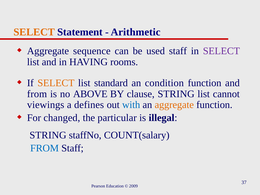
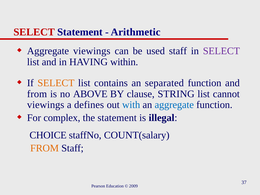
SELECT at (34, 32) colour: orange -> red
Aggregate sequence: sequence -> viewings
rooms: rooms -> within
standard: standard -> contains
condition: condition -> separated
aggregate at (174, 105) colour: orange -> blue
changed: changed -> complex
the particular: particular -> statement
STRING at (48, 135): STRING -> CHOICE
FROM at (45, 148) colour: blue -> orange
